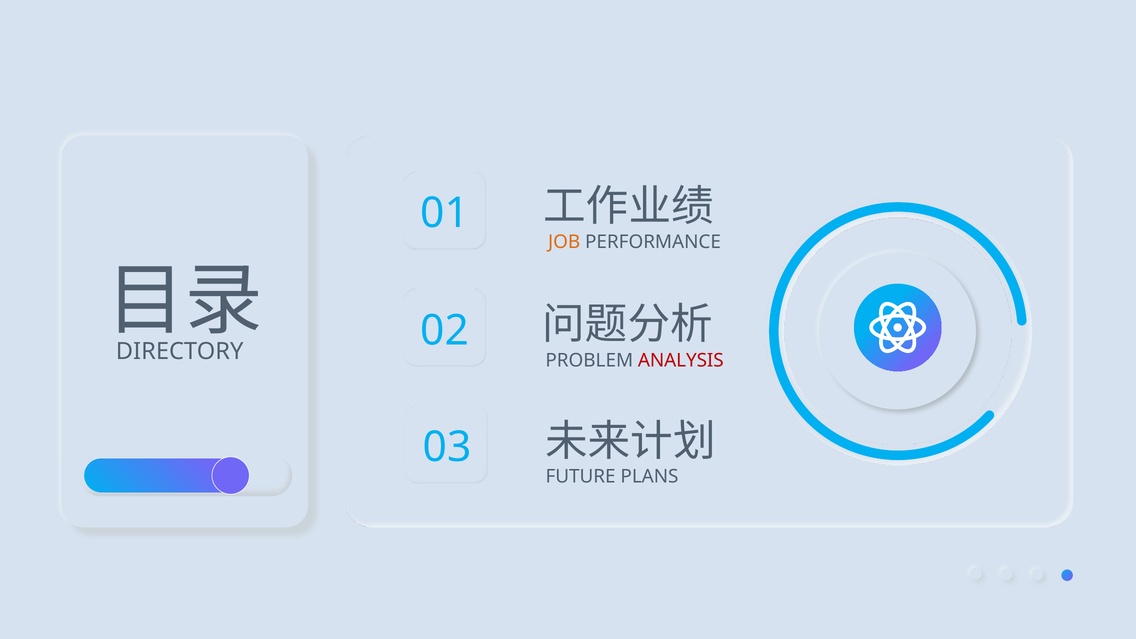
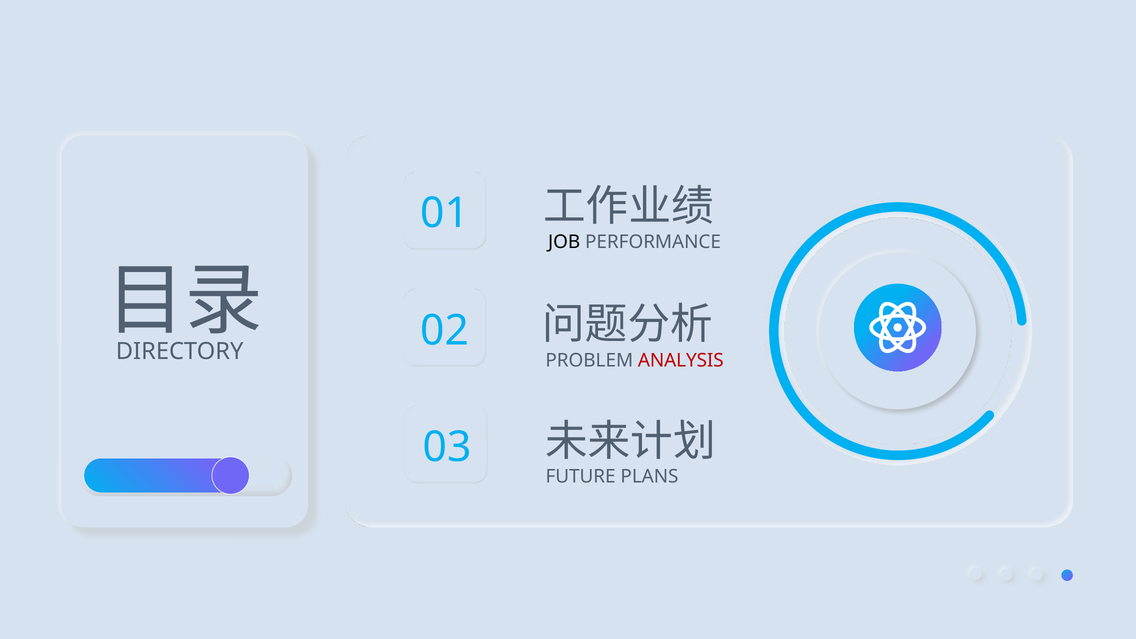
JOB colour: orange -> black
